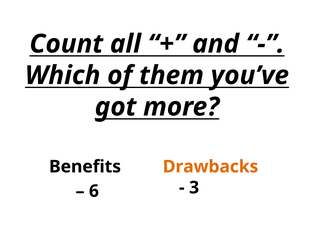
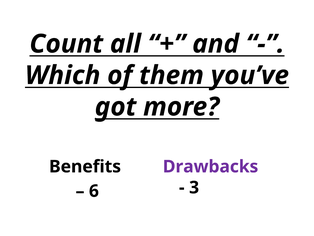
Drawbacks colour: orange -> purple
